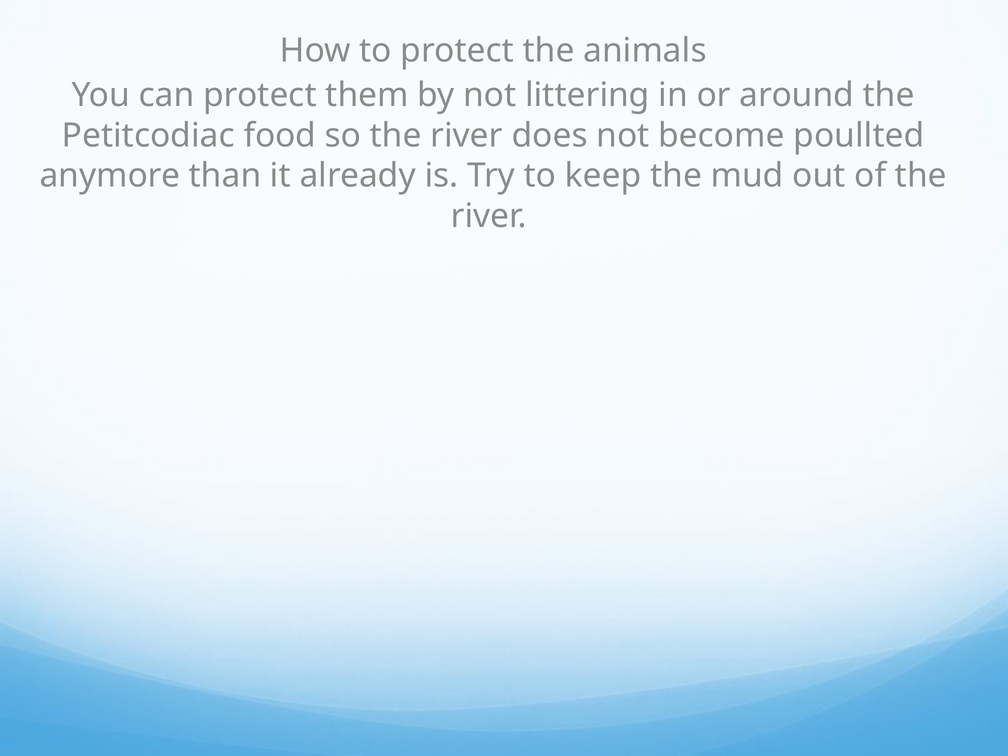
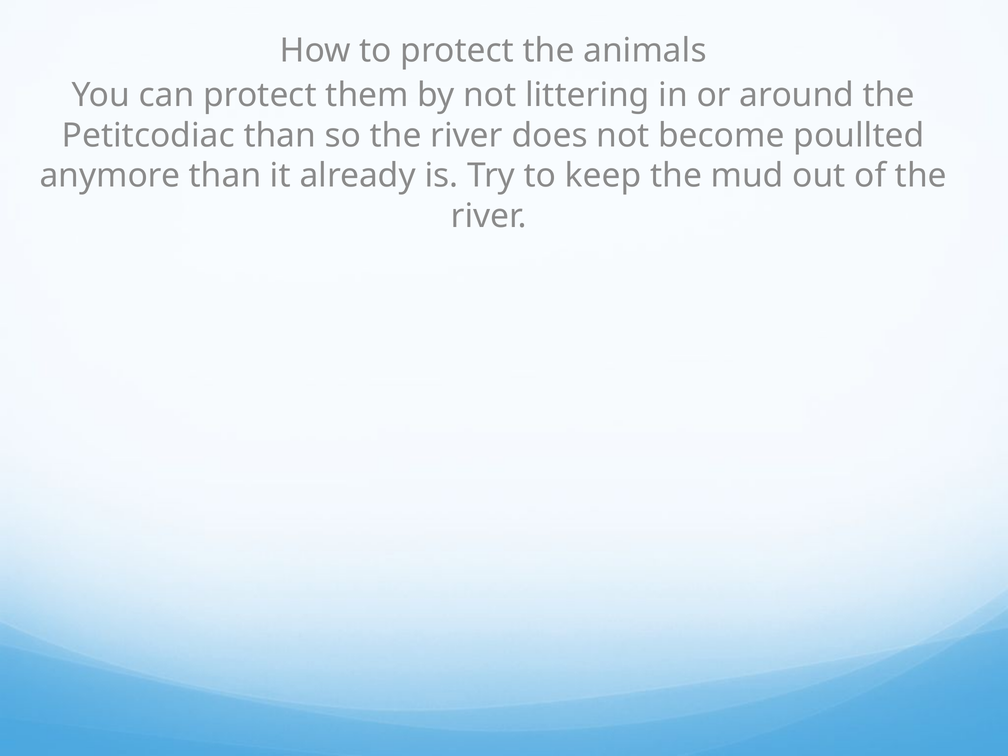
Petitcodiac food: food -> than
